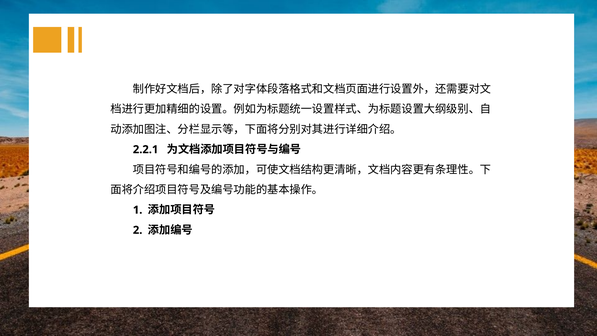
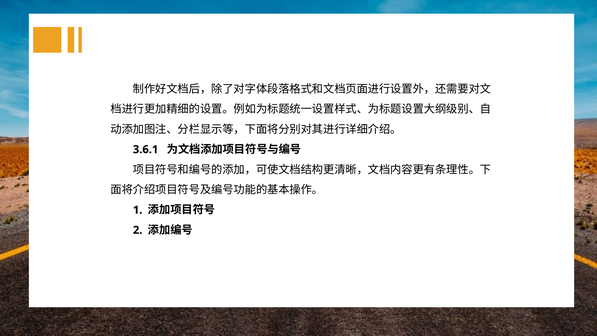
2.2.1: 2.2.1 -> 3.6.1
